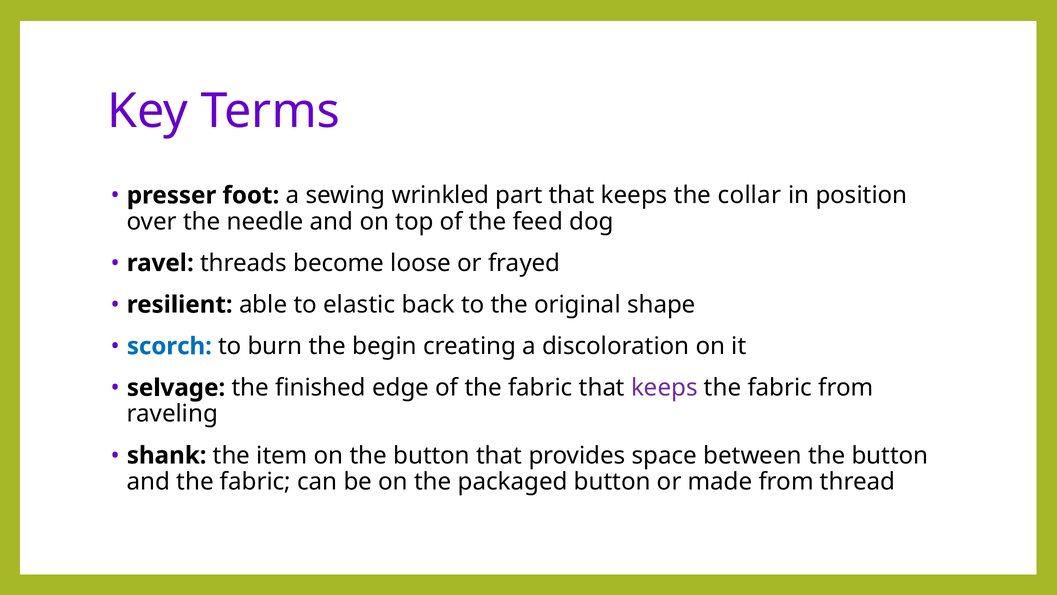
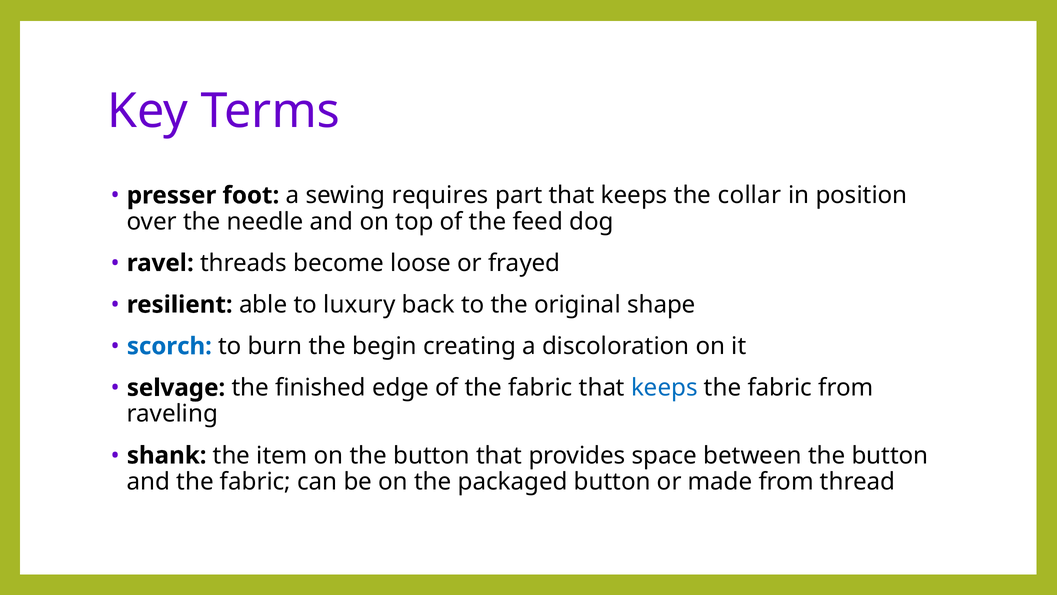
wrinkled: wrinkled -> requires
elastic: elastic -> luxury
keeps at (664, 388) colour: purple -> blue
